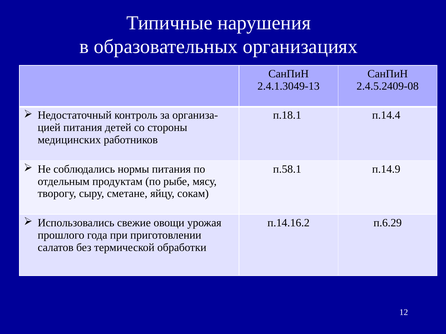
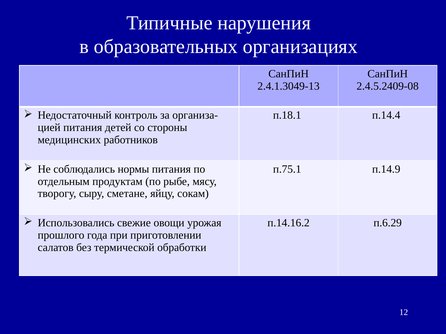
п.58.1: п.58.1 -> п.75.1
